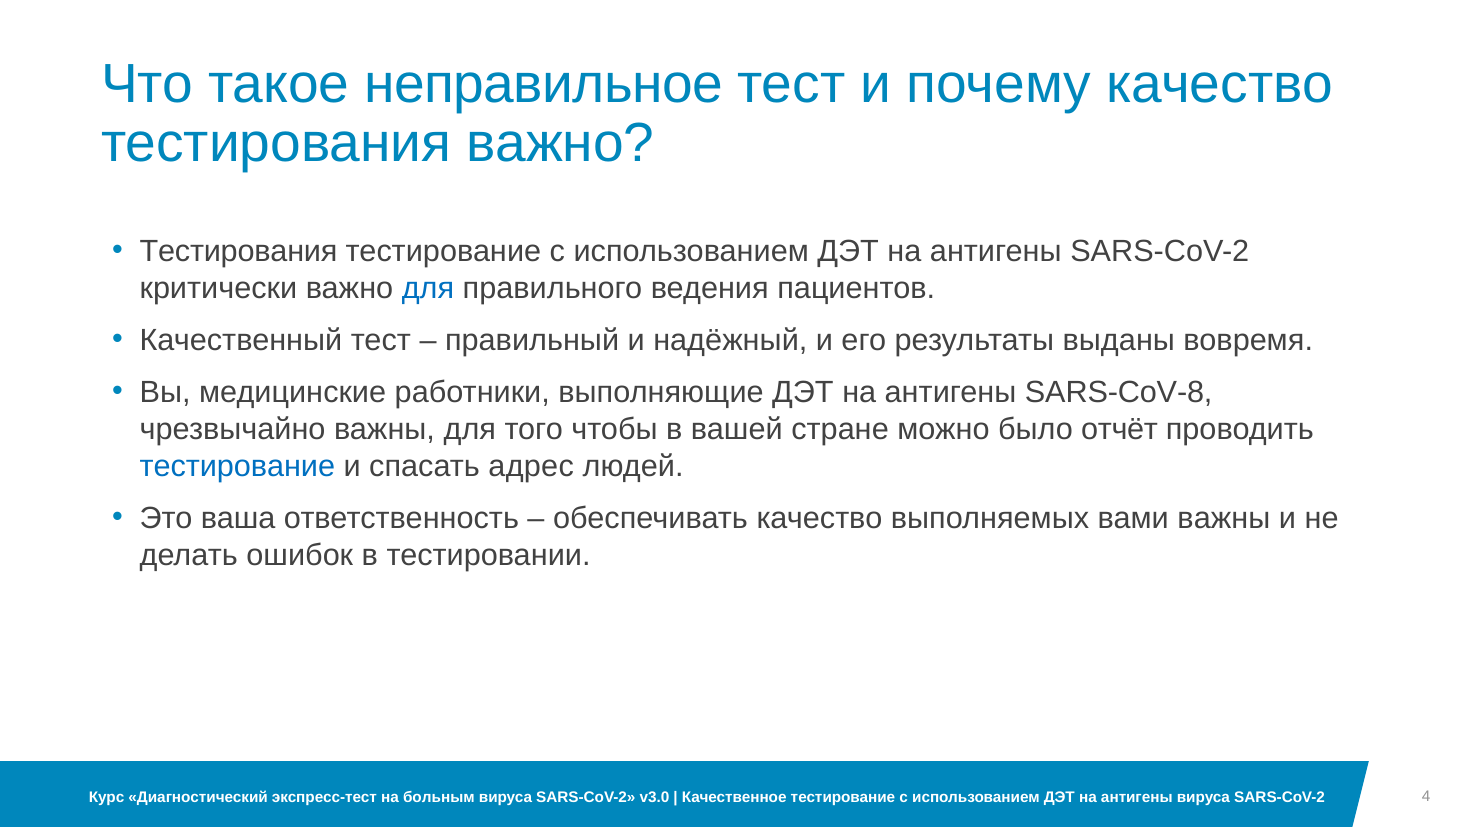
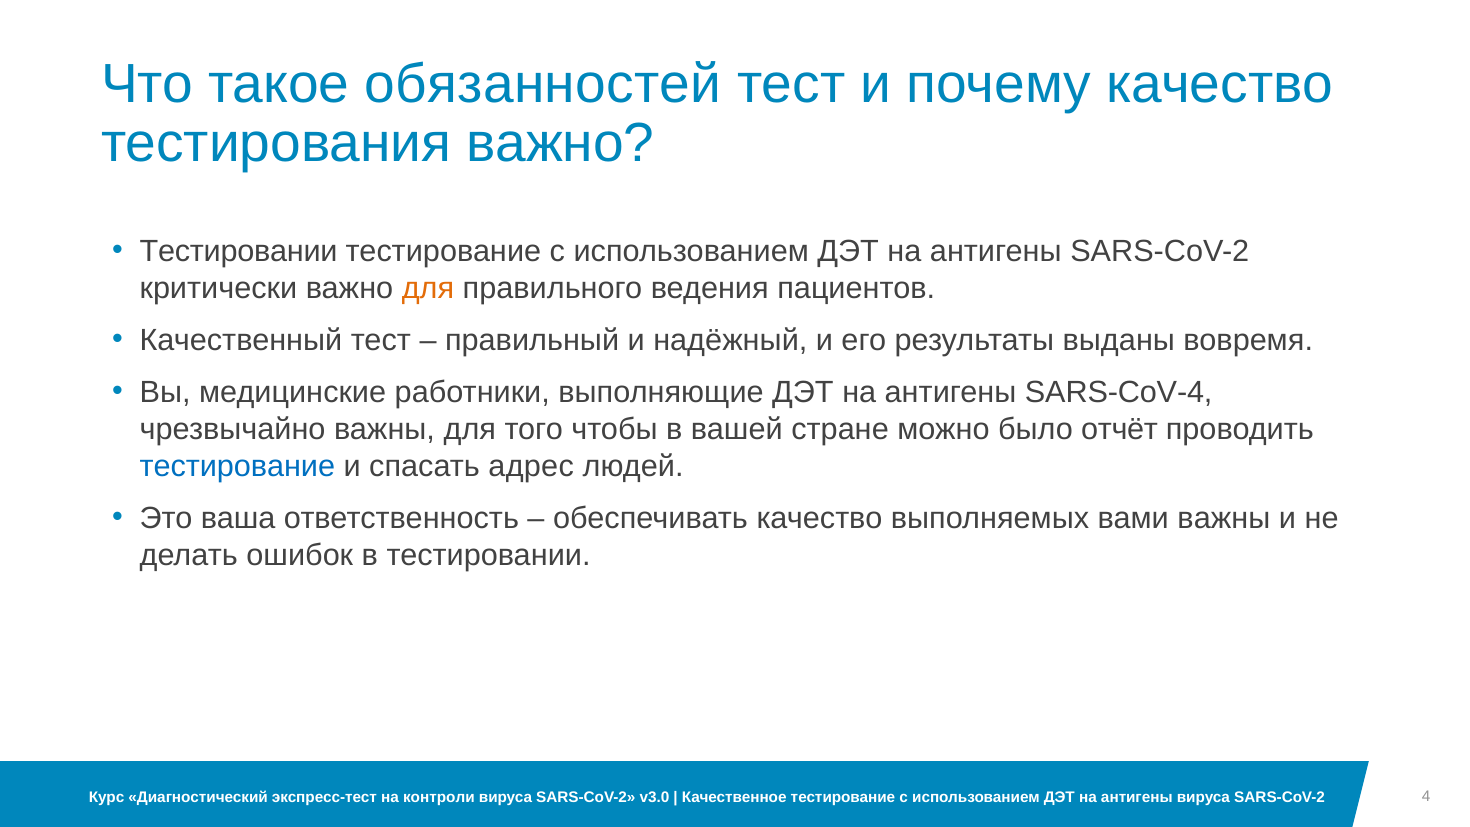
неправильное: неправильное -> обязанностей
Тестирования at (239, 251): Тестирования -> Тестировании
для at (428, 288) colour: blue -> orange
SARS-CoV-8: SARS-CoV-8 -> SARS-CoV-4
больным: больным -> контроли
